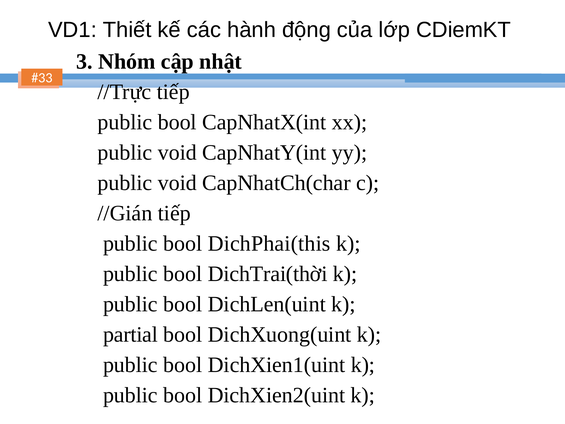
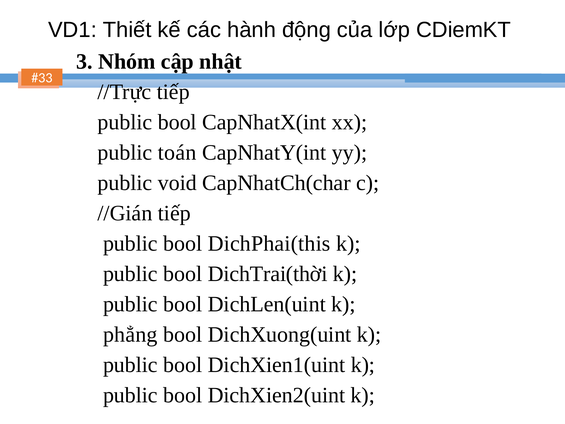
void at (177, 153): void -> toán
partial: partial -> phẳng
